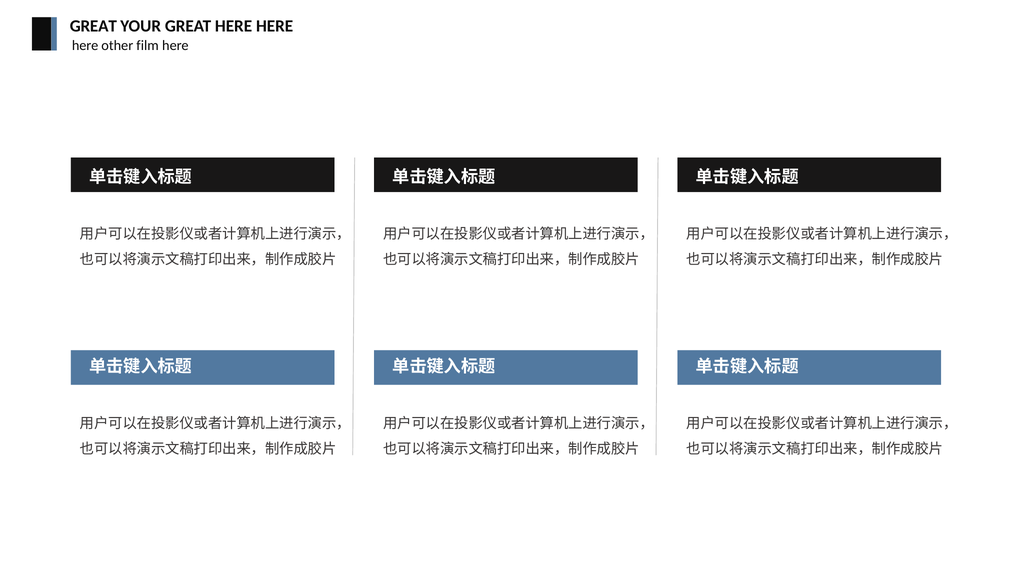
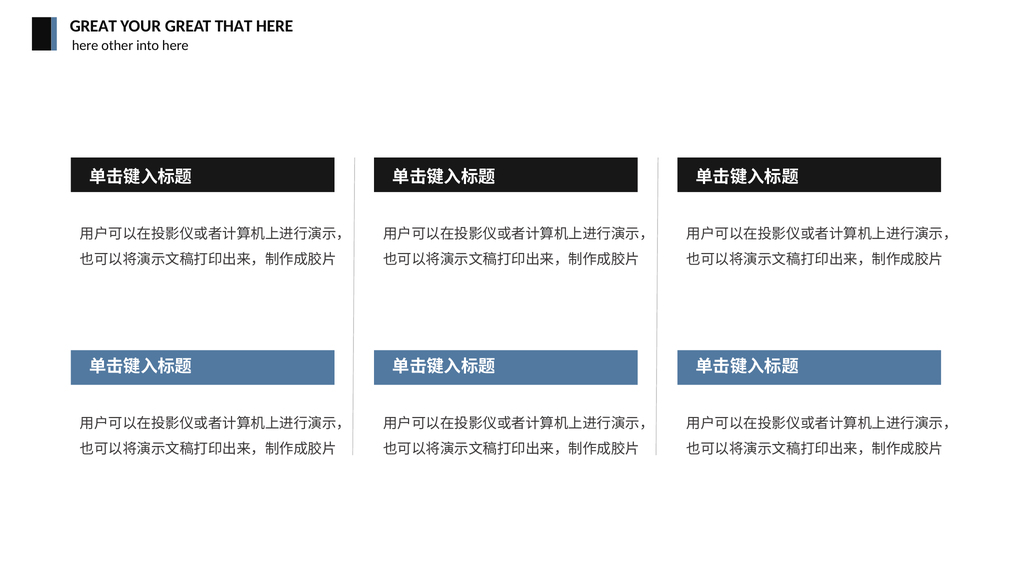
GREAT HERE: HERE -> THAT
film: film -> into
